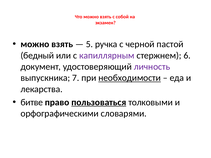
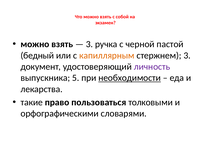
5 at (89, 44): 5 -> 3
капиллярным colour: purple -> orange
стержнем 6: 6 -> 3
7: 7 -> 5
битве: битве -> такие
пользоваться underline: present -> none
